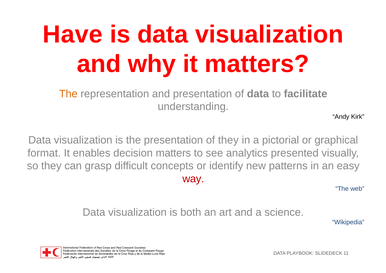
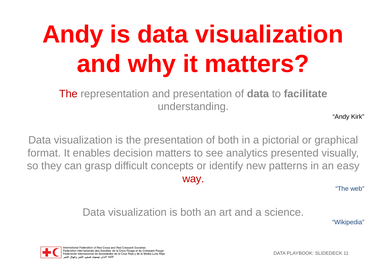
Have at (73, 34): Have -> Andy
The at (68, 94) colour: orange -> red
of they: they -> both
